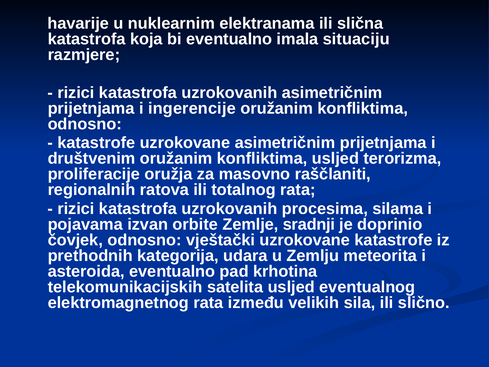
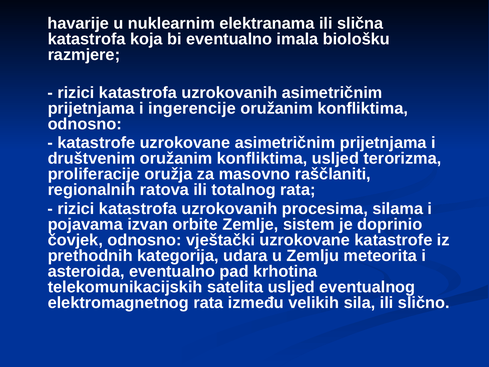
situaciju: situaciju -> biološku
sradnji: sradnji -> sistem
